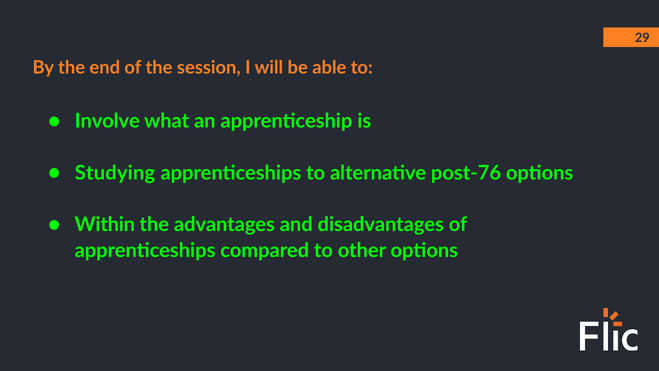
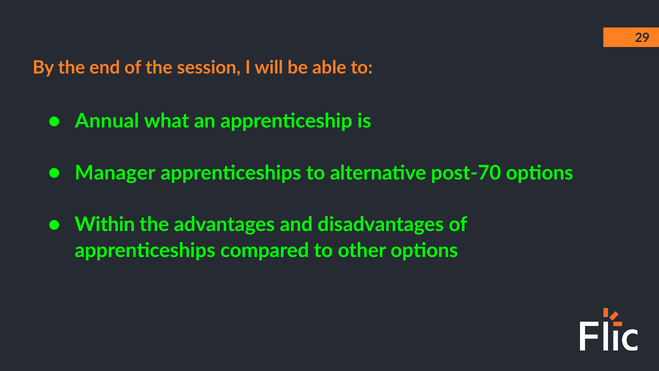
Involve: Involve -> Annual
Studying: Studying -> Manager
post-76: post-76 -> post-70
